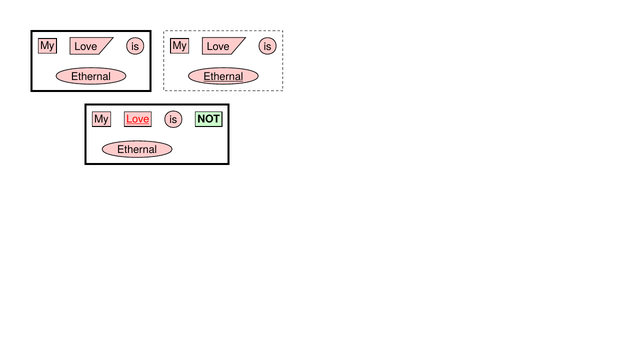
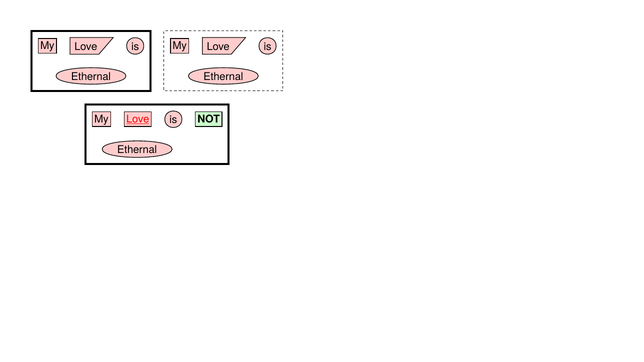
Ethernal at (223, 77) underline: present -> none
